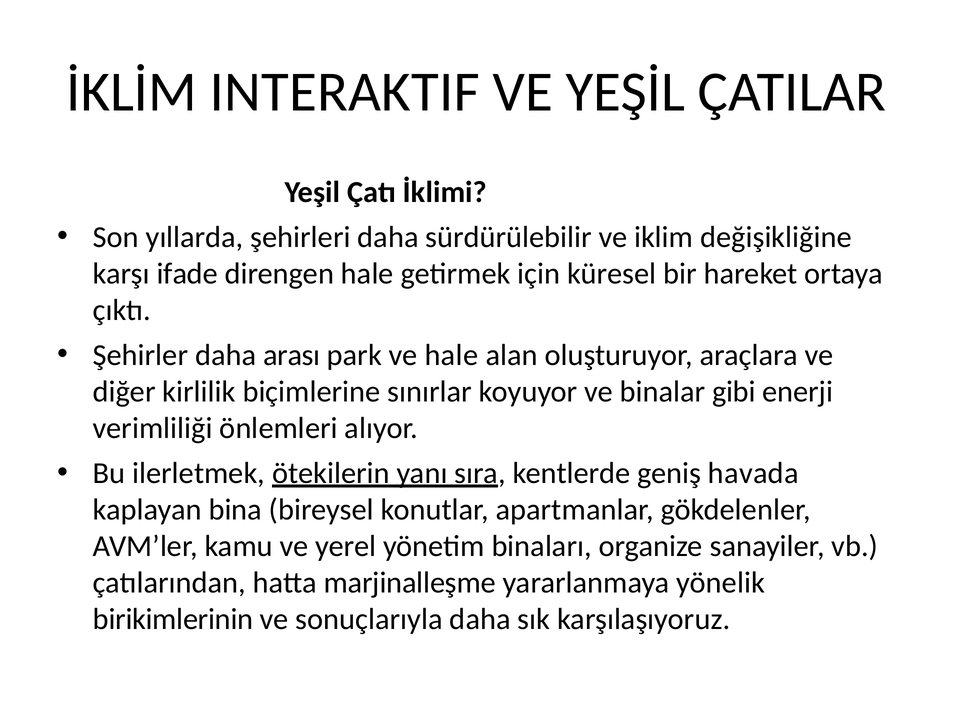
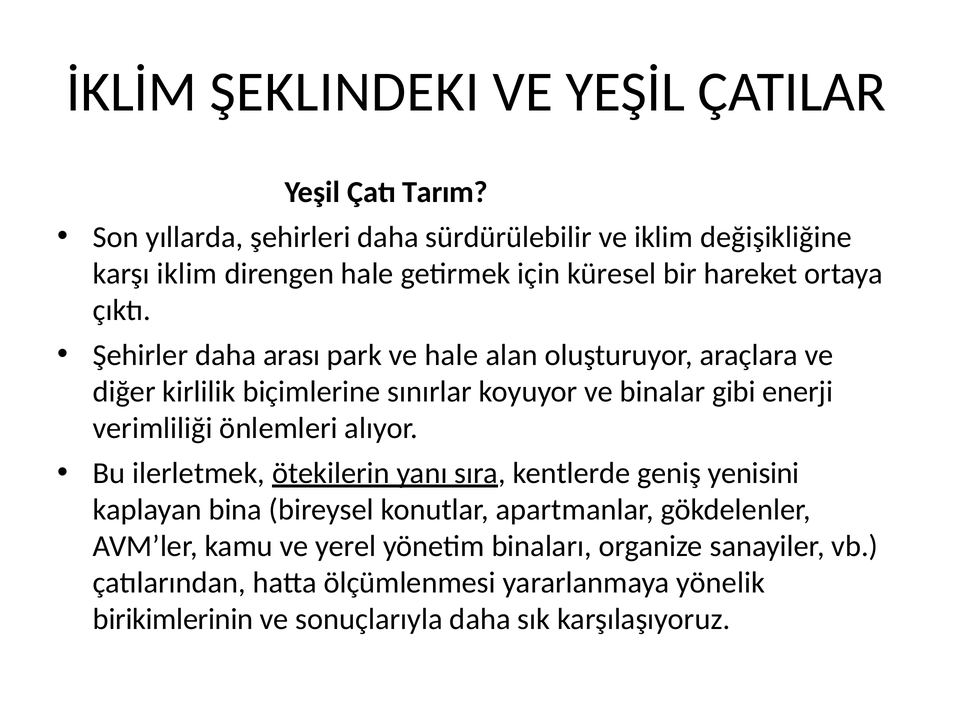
INTERAKTIF: INTERAKTIF -> ŞEKLINDEKI
İklimi: İklimi -> Tarım
karşı ifade: ifade -> iklim
havada: havada -> yenisini
marjinalleşme: marjinalleşme -> ölçümlenmesi
